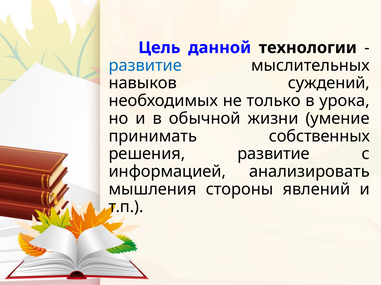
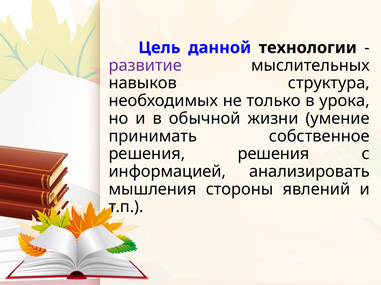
развитие at (145, 66) colour: blue -> purple
суждений: суждений -> структура
собственных: собственных -> собственное
решения развитие: развитие -> решения
